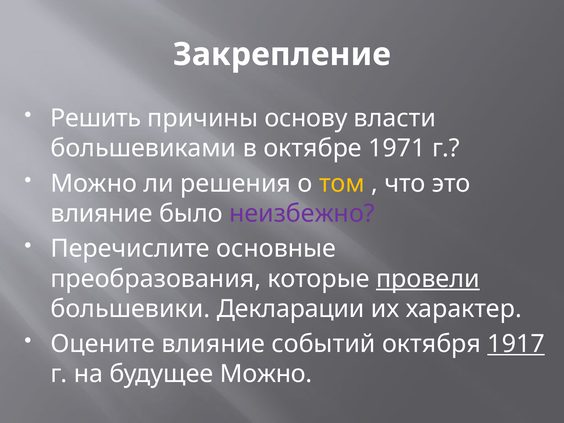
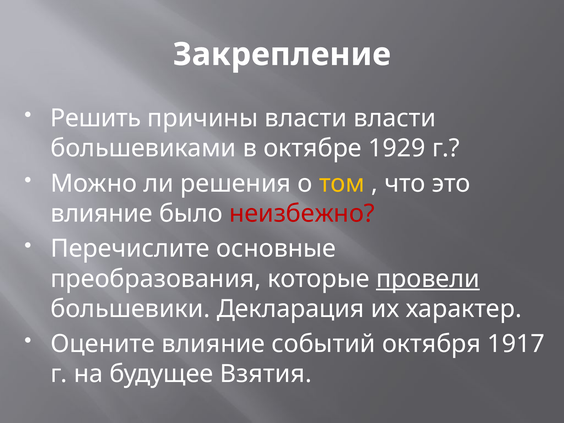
причины основу: основу -> власти
1971: 1971 -> 1929
неизбежно colour: purple -> red
Декларации: Декларации -> Декларация
1917 underline: present -> none
будущее Можно: Можно -> Взятия
